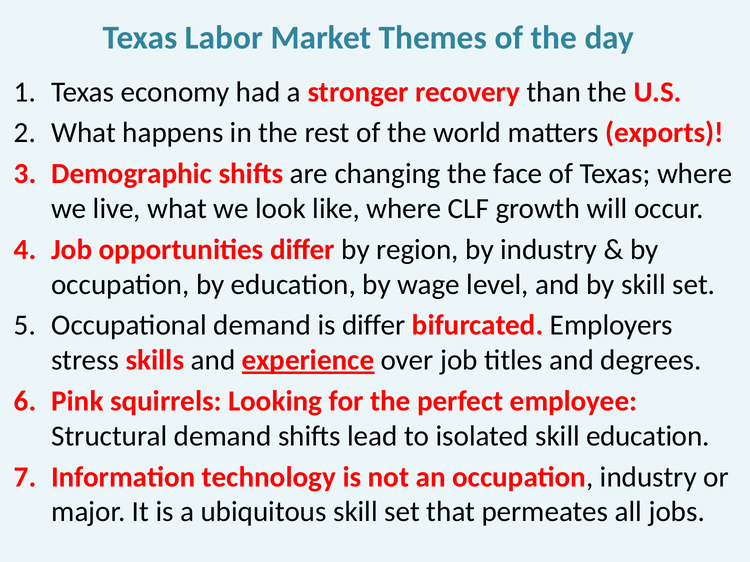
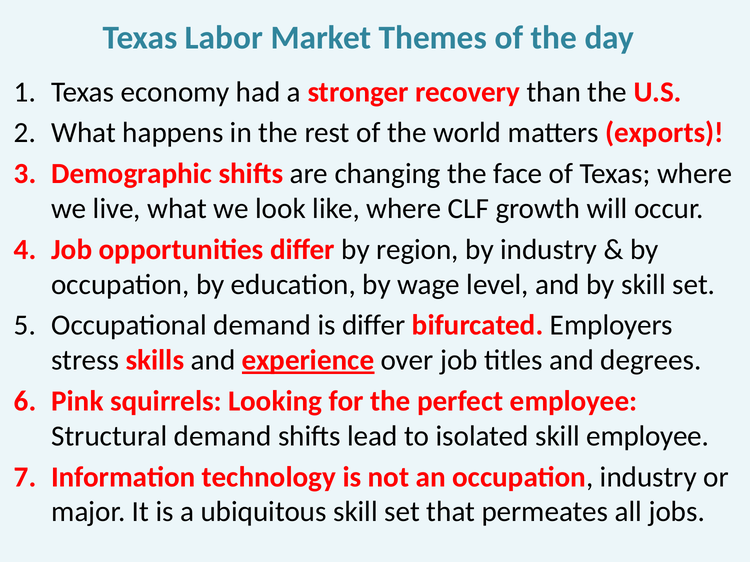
skill education: education -> employee
